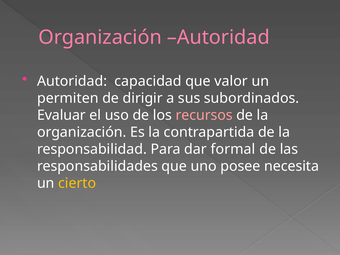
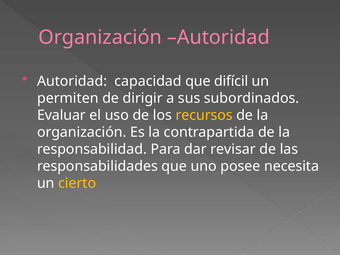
valor: valor -> difícil
recursos colour: pink -> yellow
formal: formal -> revisar
